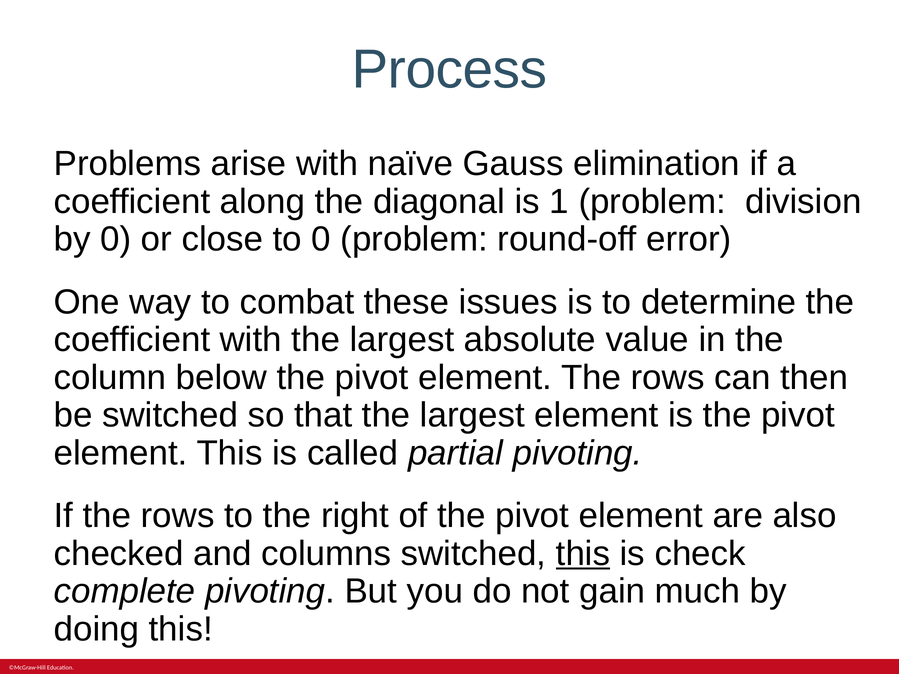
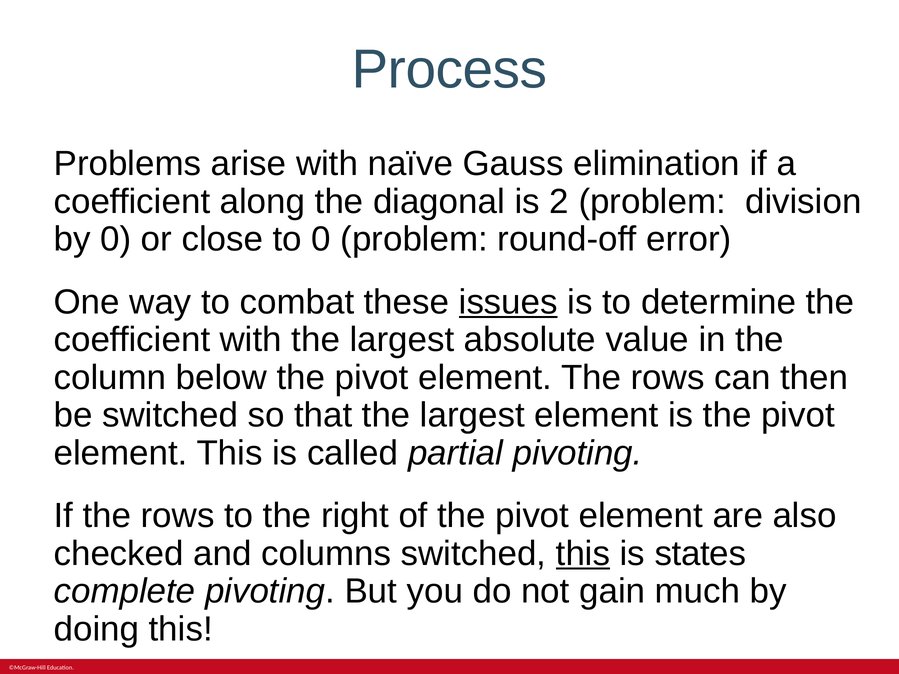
1: 1 -> 2
issues underline: none -> present
check: check -> states
